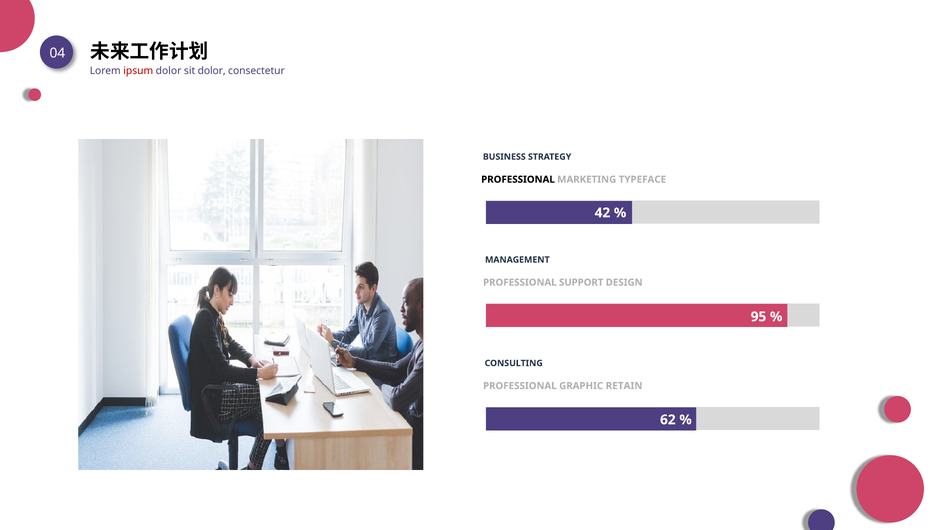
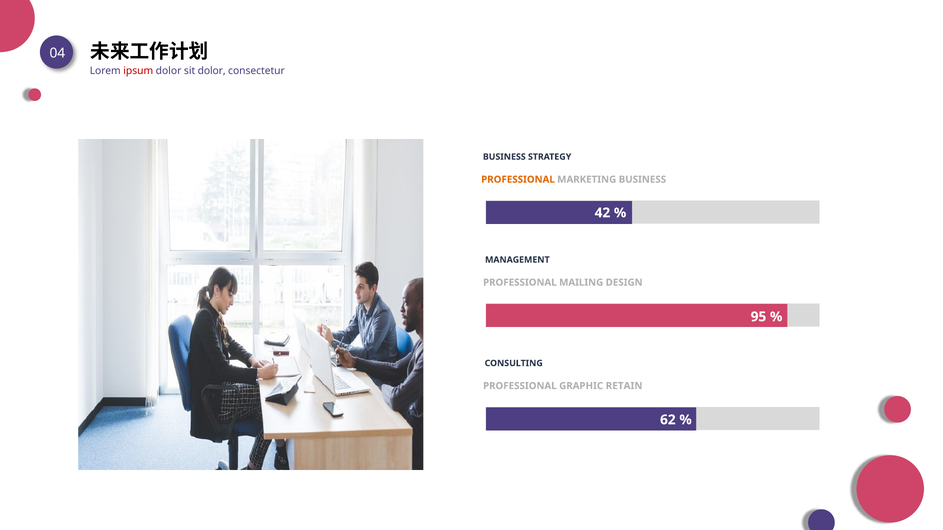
PROFESSIONAL at (518, 180) colour: black -> orange
MARKETING TYPEFACE: TYPEFACE -> BUSINESS
SUPPORT: SUPPORT -> MAILING
